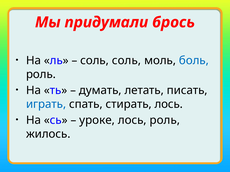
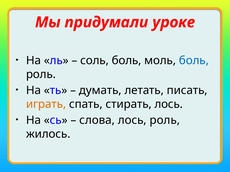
брось: брось -> уроке
соль соль: соль -> боль
играть colour: blue -> orange
уроке: уроке -> слова
